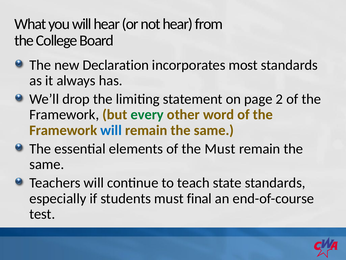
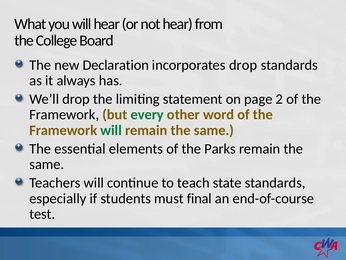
incorporates most: most -> drop
will at (111, 130) colour: blue -> green
the Must: Must -> Parks
